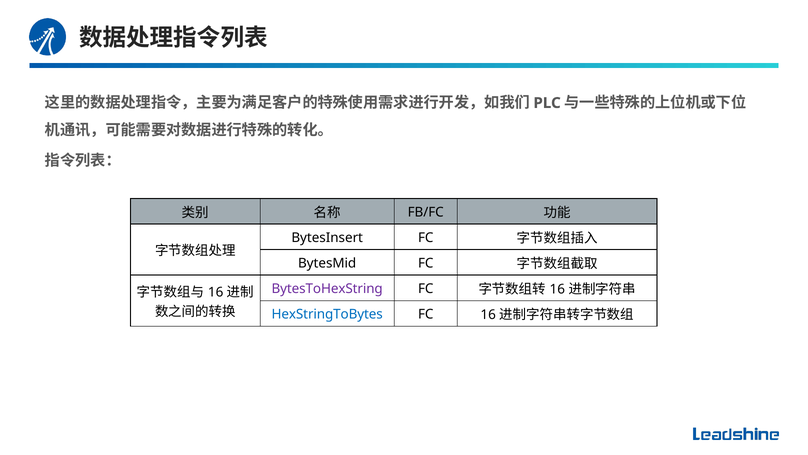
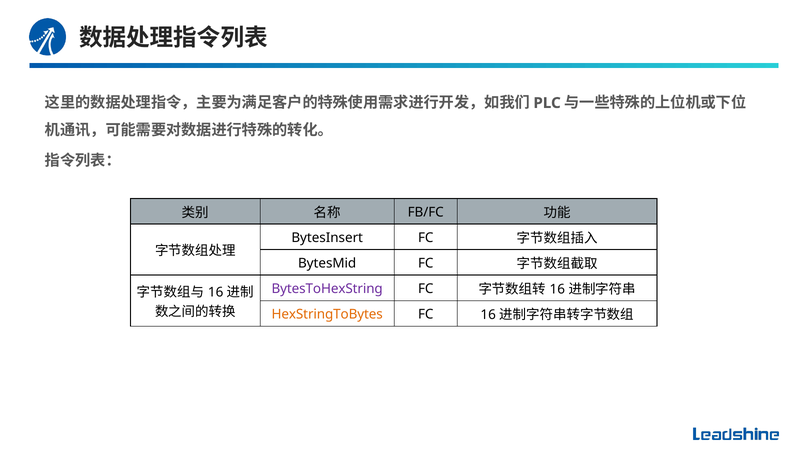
HexStringToBytes colour: blue -> orange
